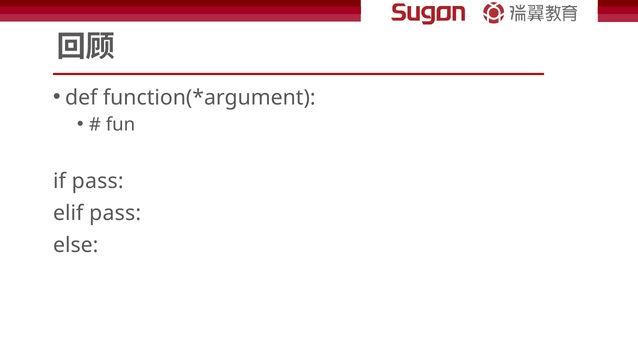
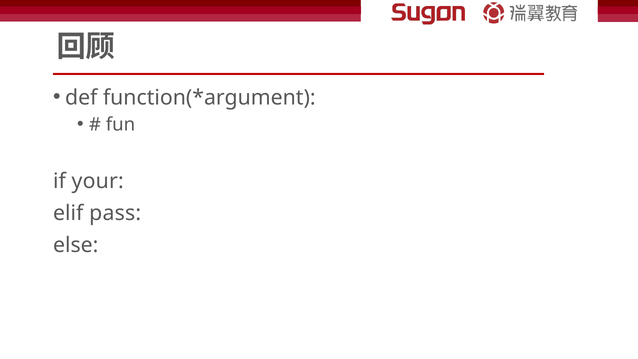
if pass: pass -> your
